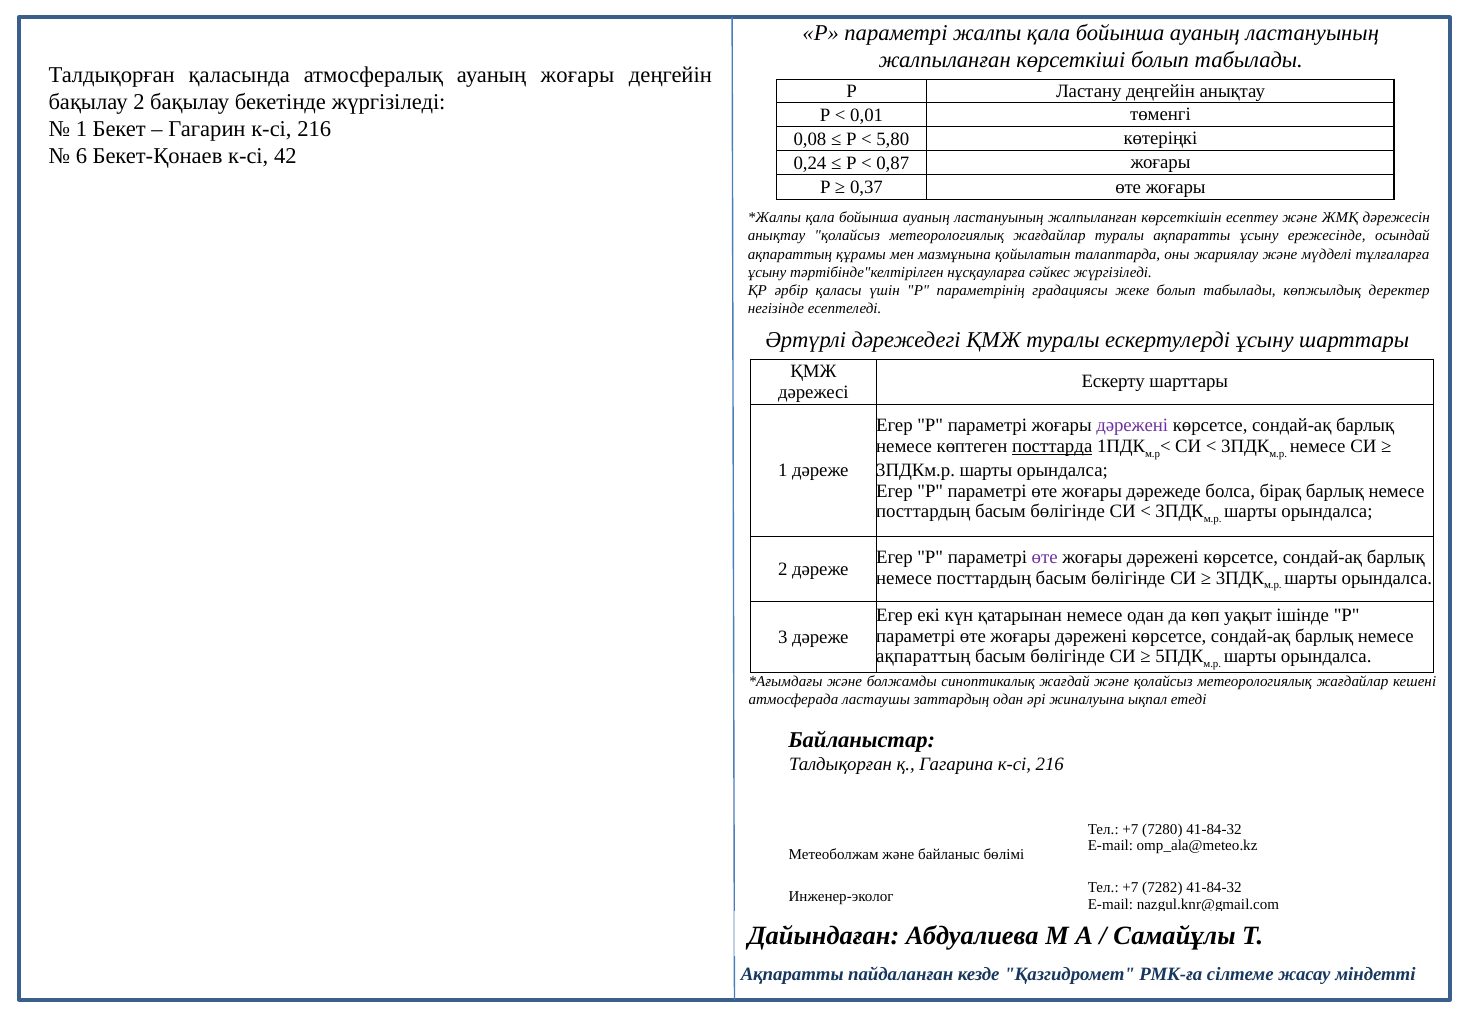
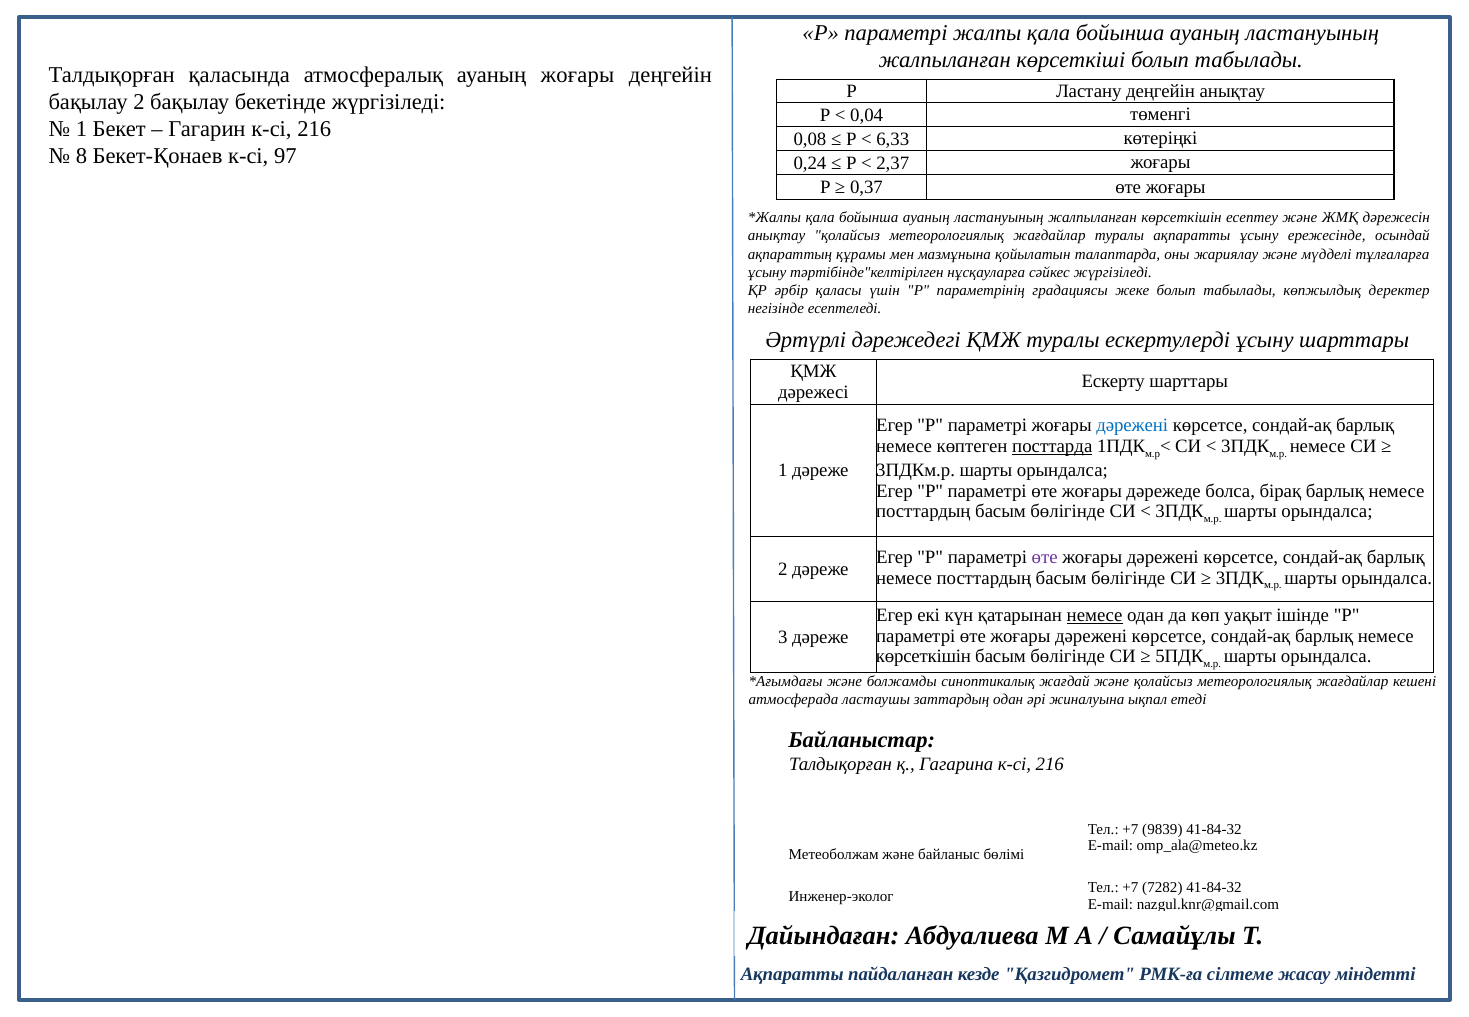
0,01: 0,01 -> 0,04
5,80: 5,80 -> 6,33
6: 6 -> 8
42: 42 -> 97
0,87: 0,87 -> 2,37
дәрежені at (1132, 426) colour: purple -> blue
немесе at (1095, 615) underline: none -> present
ақпараттың at (923, 657): ақпараттың -> көрсеткішін
7280: 7280 -> 9839
